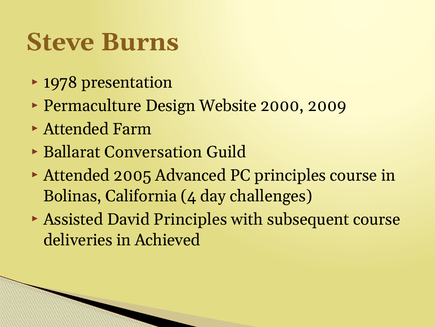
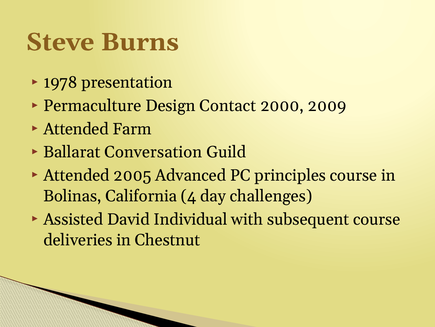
Website: Website -> Contact
David Principles: Principles -> Individual
Achieved: Achieved -> Chestnut
